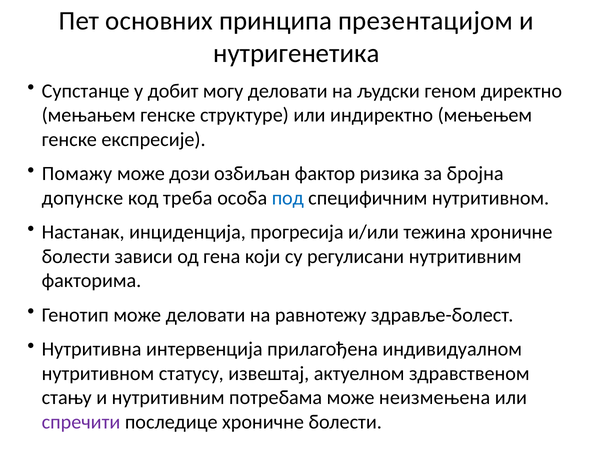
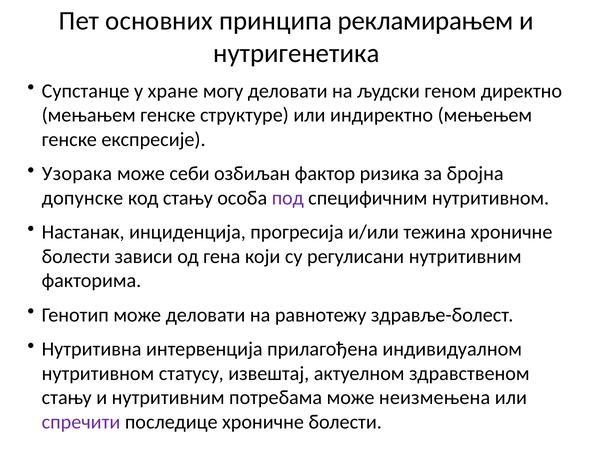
презентацијом: презентацијом -> рекламирањем
добит: добит -> хране
Помажу: Помажу -> Узорака
дози: дози -> себи
код треба: треба -> стању
под colour: blue -> purple
